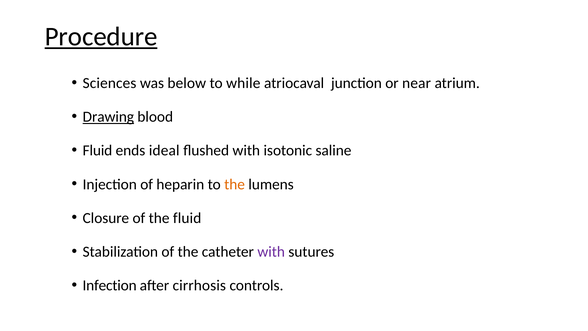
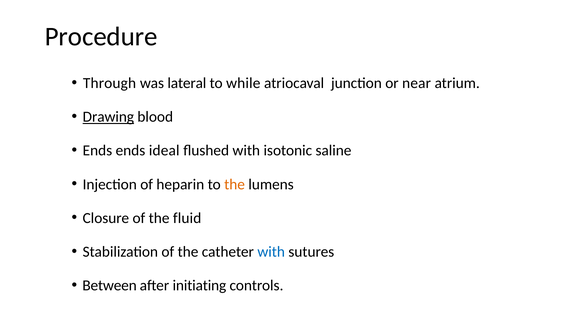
Procedure underline: present -> none
Sciences: Sciences -> Through
below: below -> lateral
Fluid at (97, 150): Fluid -> Ends
with at (271, 252) colour: purple -> blue
Infection: Infection -> Between
cirrhosis: cirrhosis -> initiating
